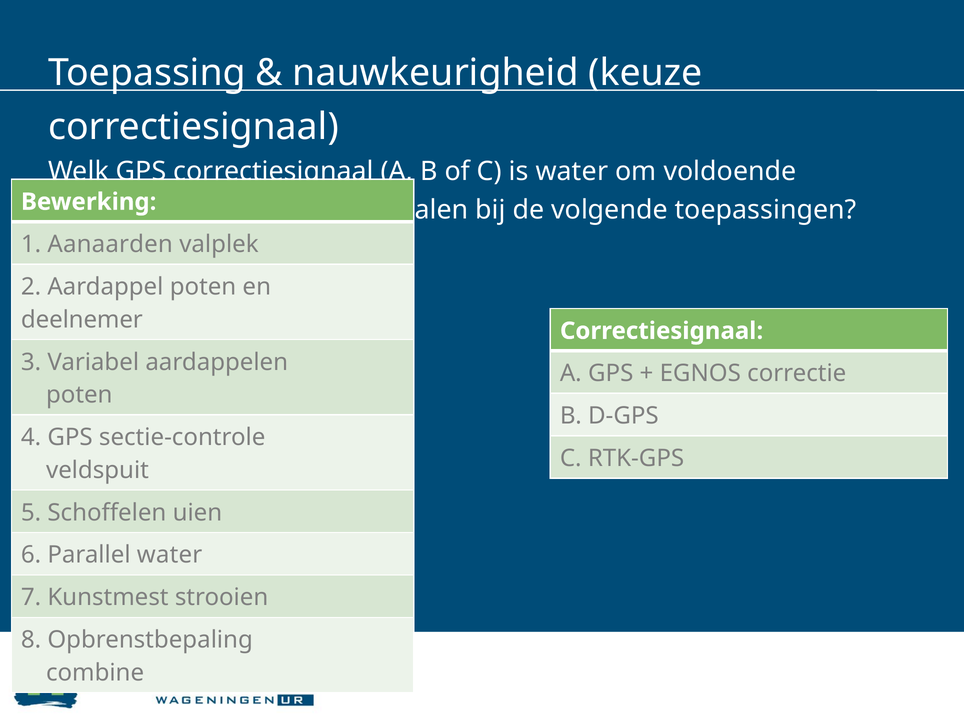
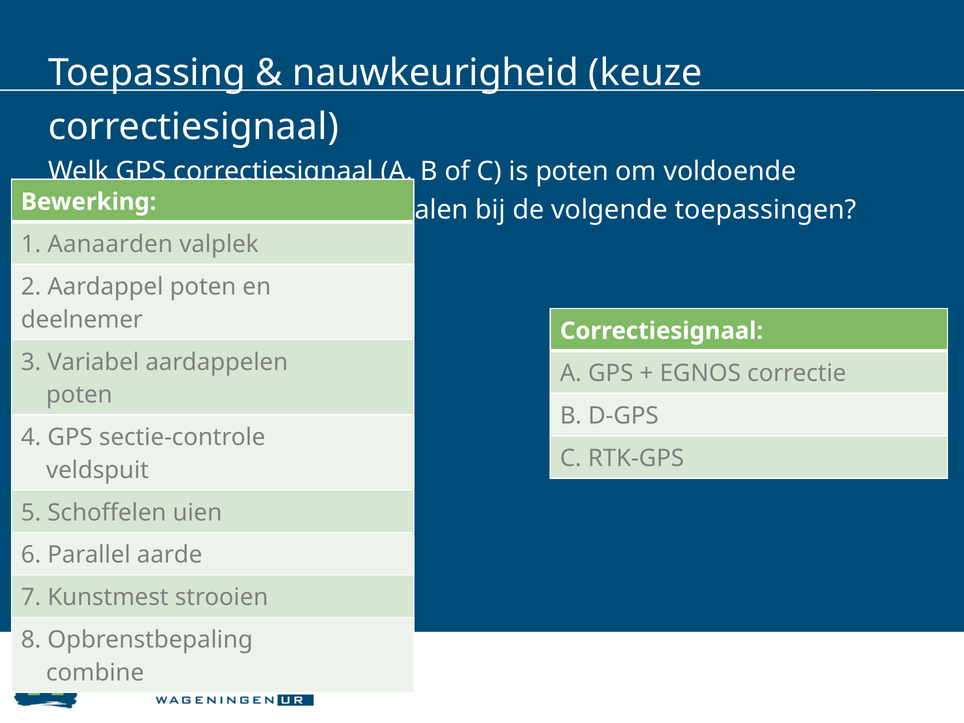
is water: water -> poten
Parallel water: water -> aarde
